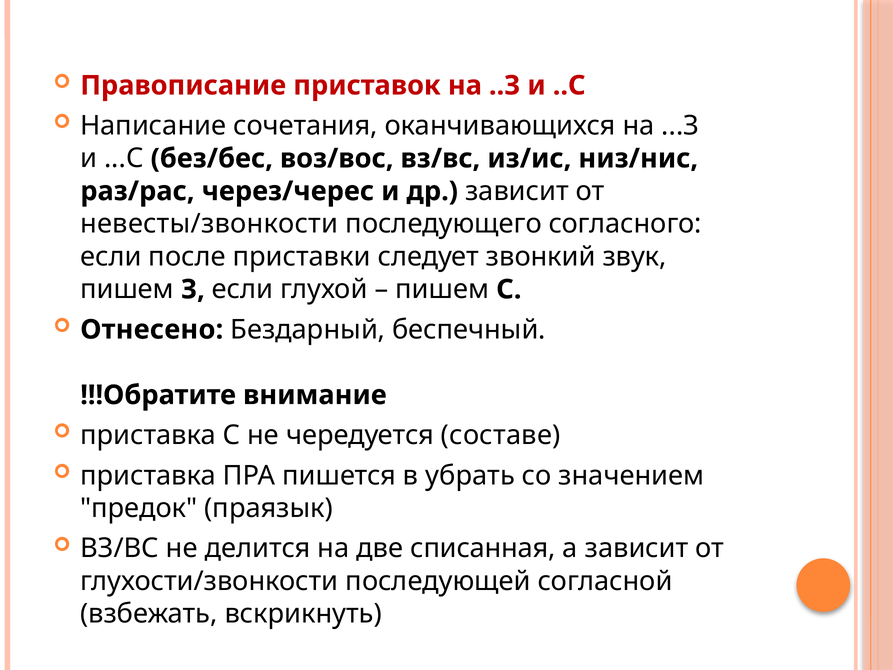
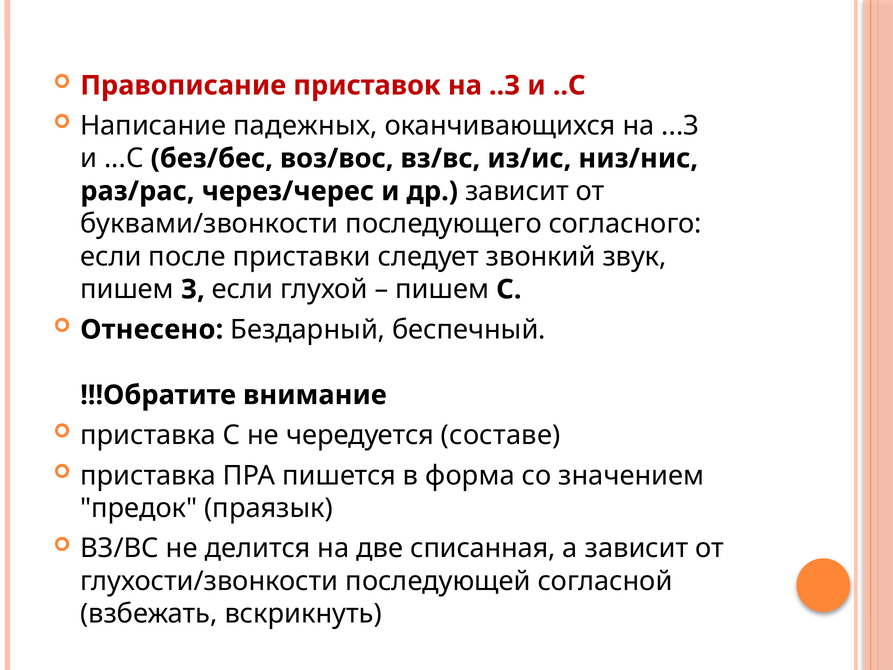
сочетания: сочетания -> падежных
невесты/звонкости: невесты/звонкости -> буквами/звонкости
убрать: убрать -> форма
